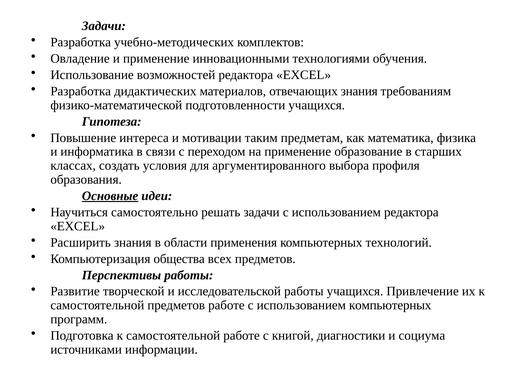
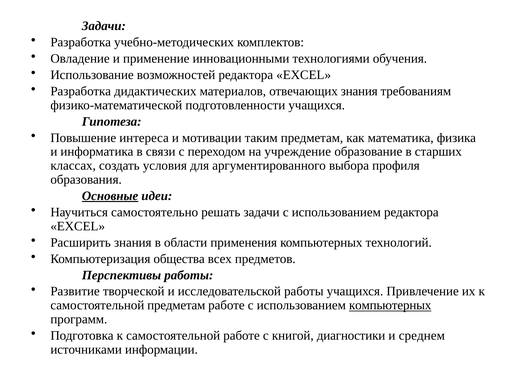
на применение: применение -> учреждение
самостоятельной предметов: предметов -> предметам
компьютерных at (390, 305) underline: none -> present
социума: социума -> среднем
